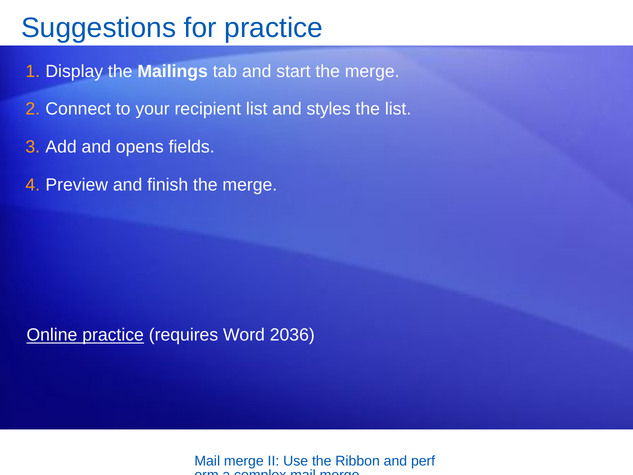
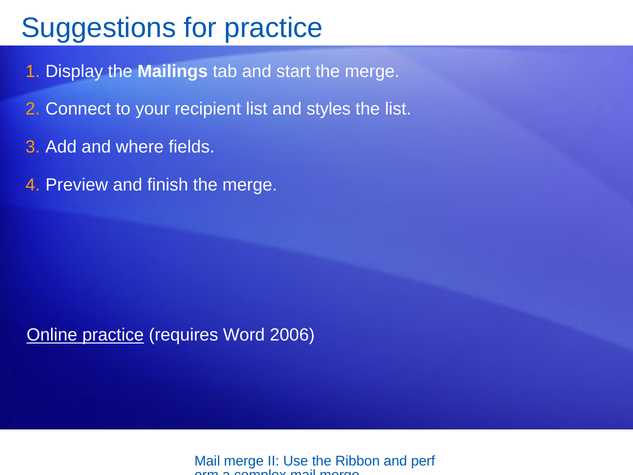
opens: opens -> where
2036: 2036 -> 2006
